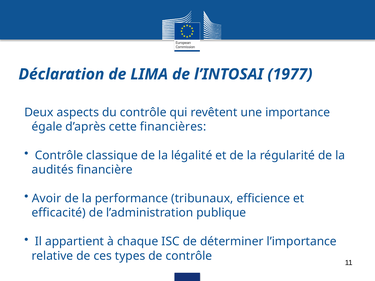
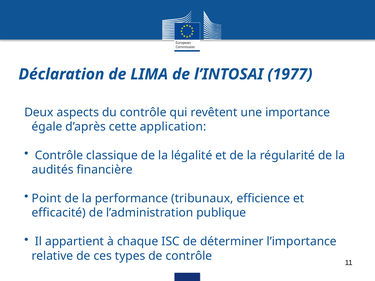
financières: financières -> application
Avoir: Avoir -> Point
